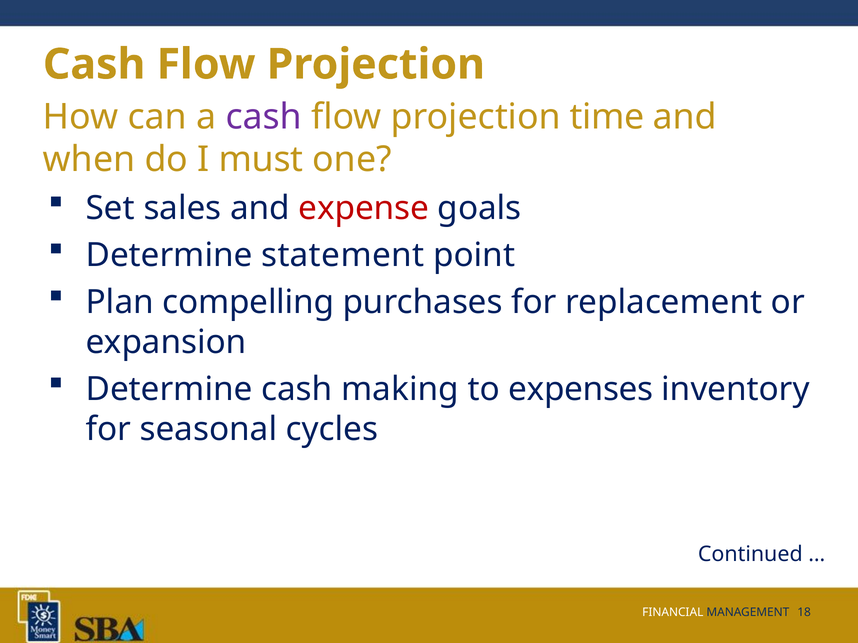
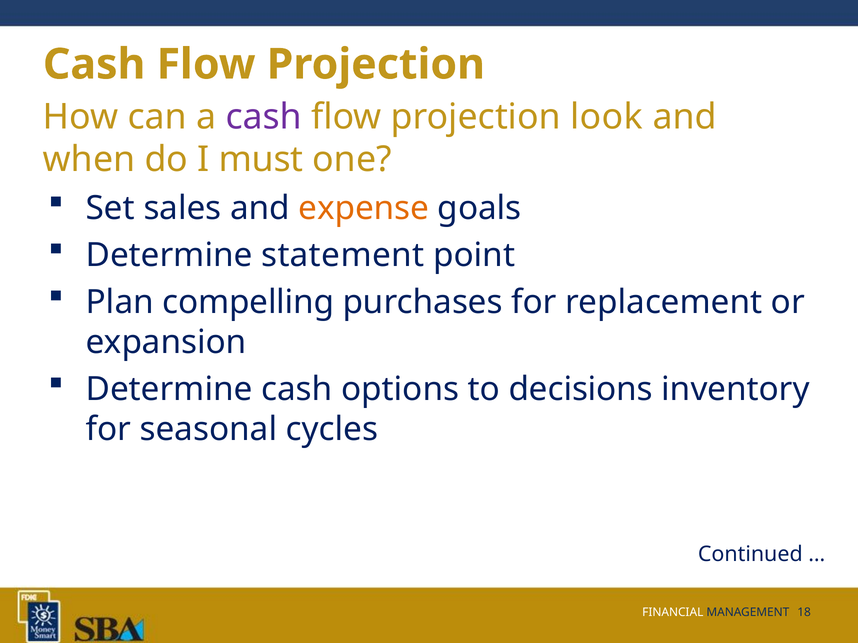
time: time -> look
expense colour: red -> orange
making: making -> options
expenses: expenses -> decisions
